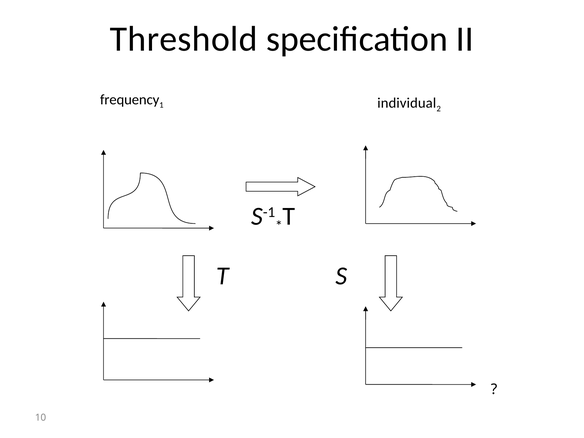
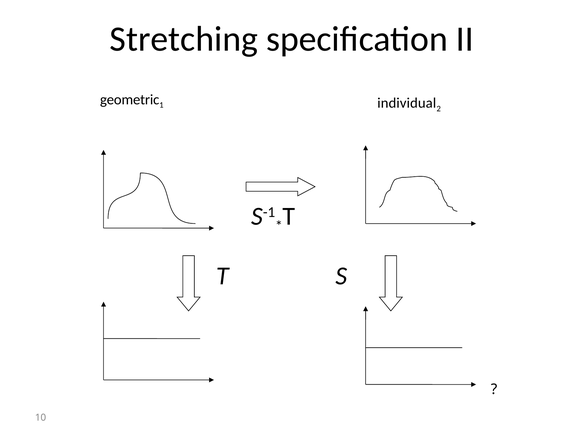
Threshold: Threshold -> Stretching
frequency: frequency -> geometric
